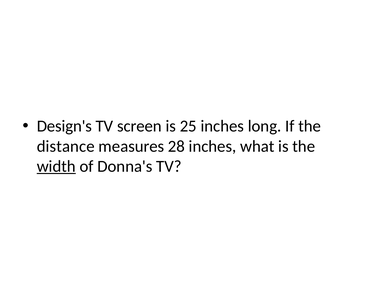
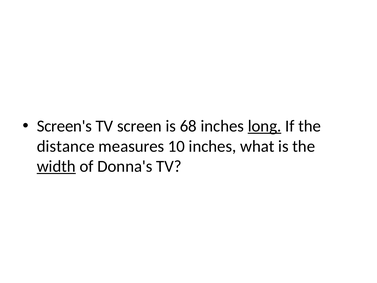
Design's: Design's -> Screen's
25: 25 -> 68
long underline: none -> present
28: 28 -> 10
